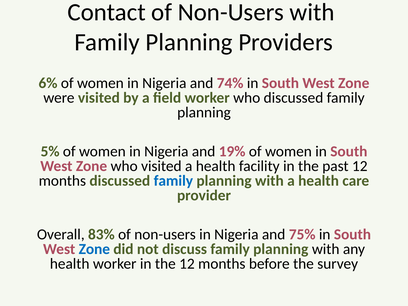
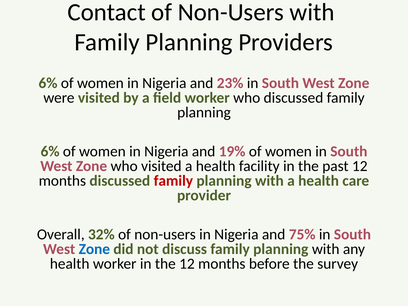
74%: 74% -> 23%
5% at (50, 151): 5% -> 6%
family at (173, 181) colour: blue -> red
83%: 83% -> 32%
